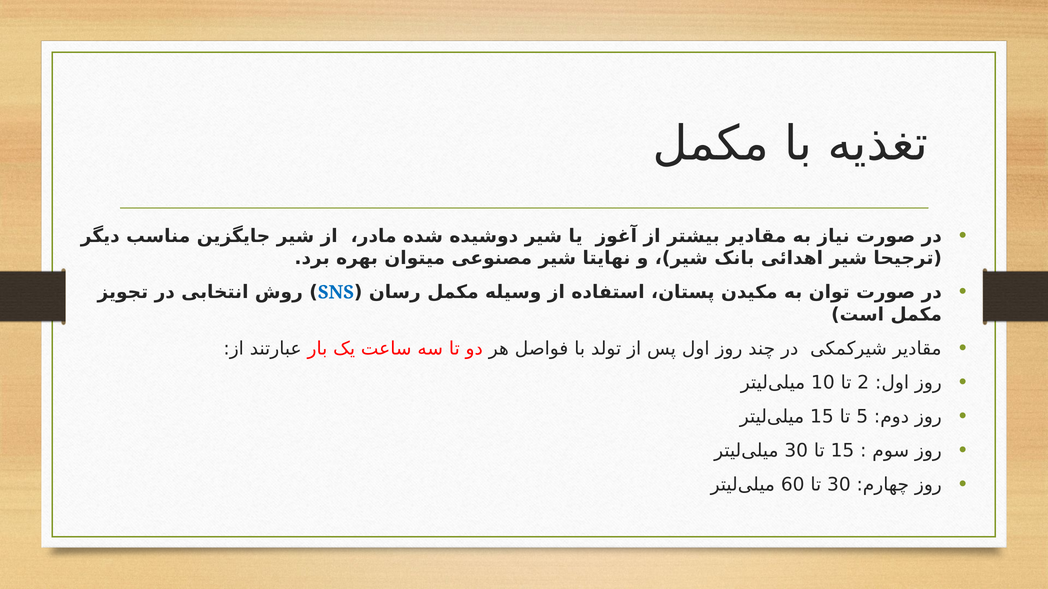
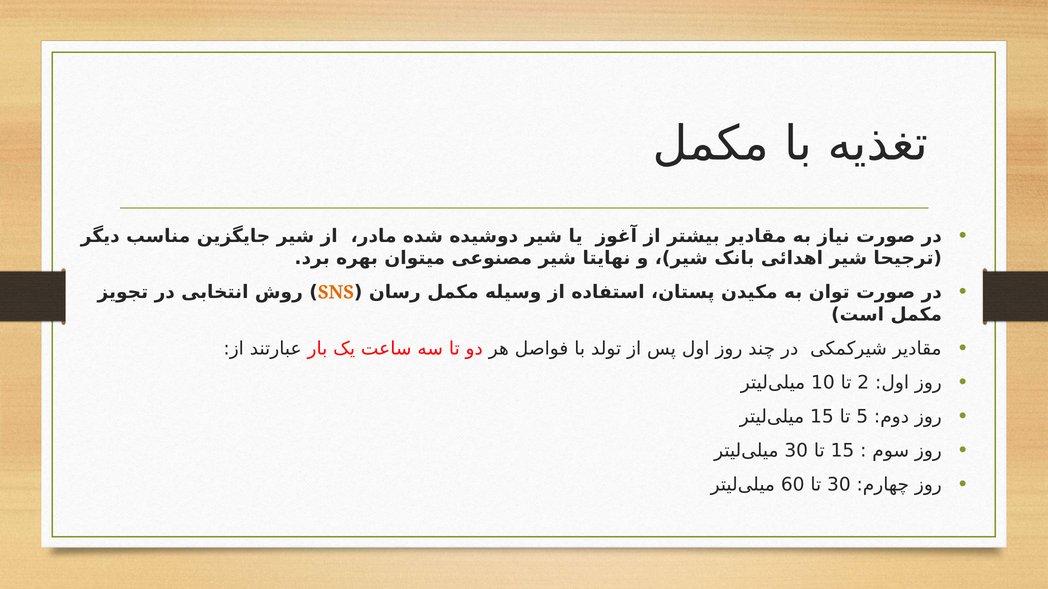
SNS colour: blue -> orange
